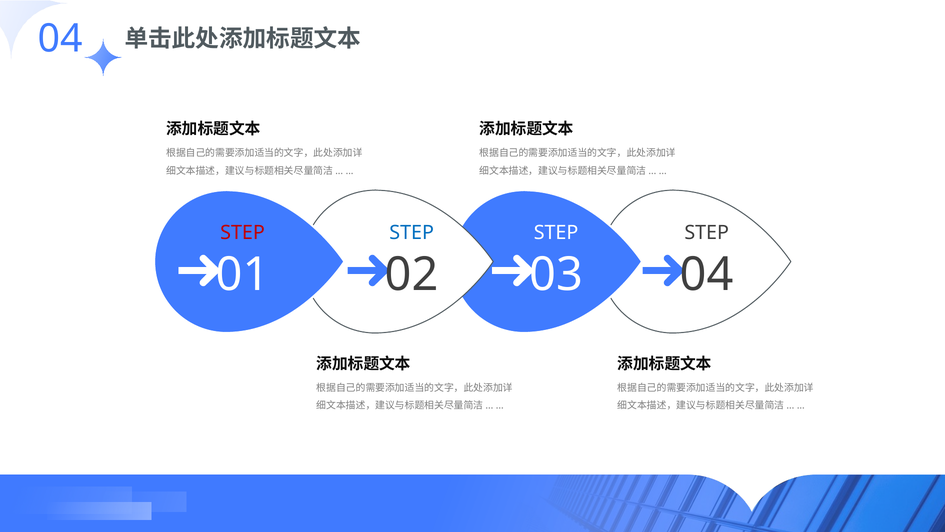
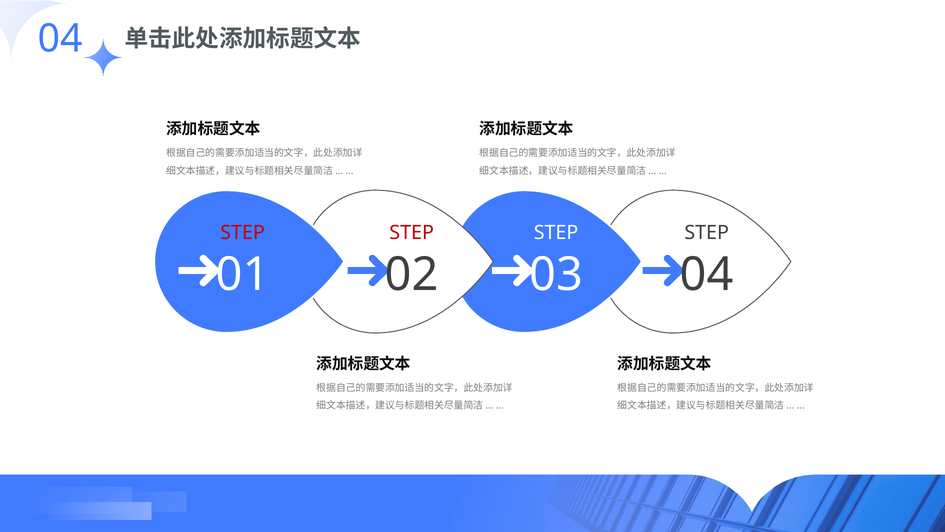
STEP at (412, 233) colour: blue -> red
